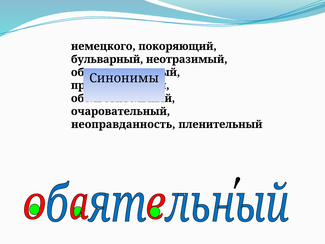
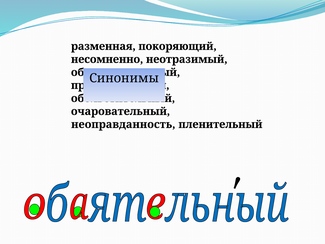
немецкого: немецкого -> разменная
бульварный: бульварный -> несомненно
